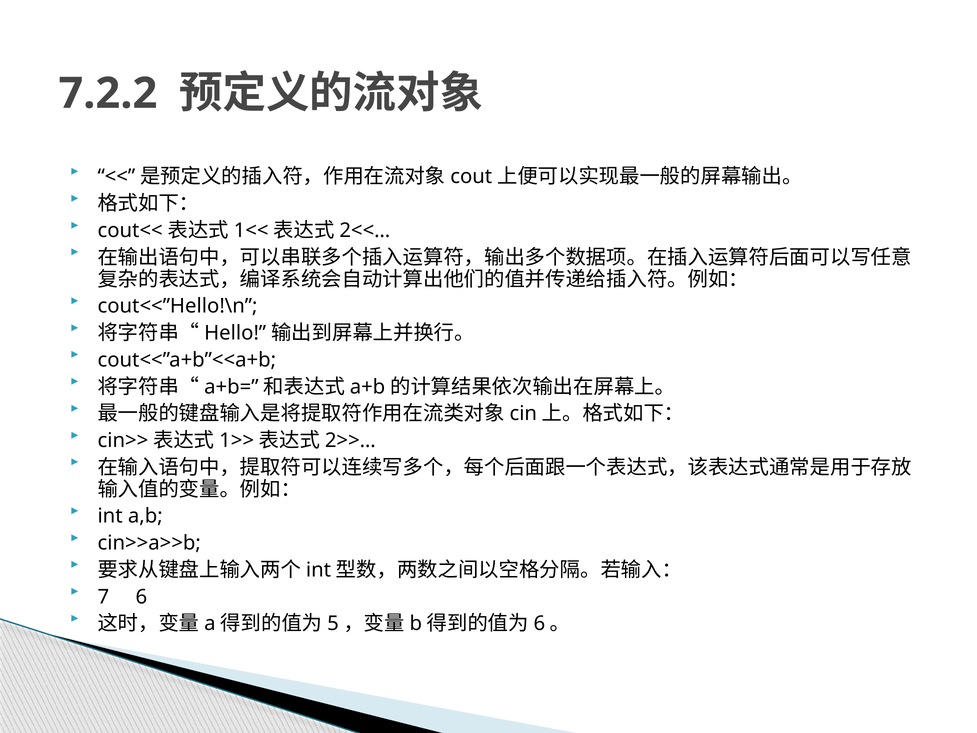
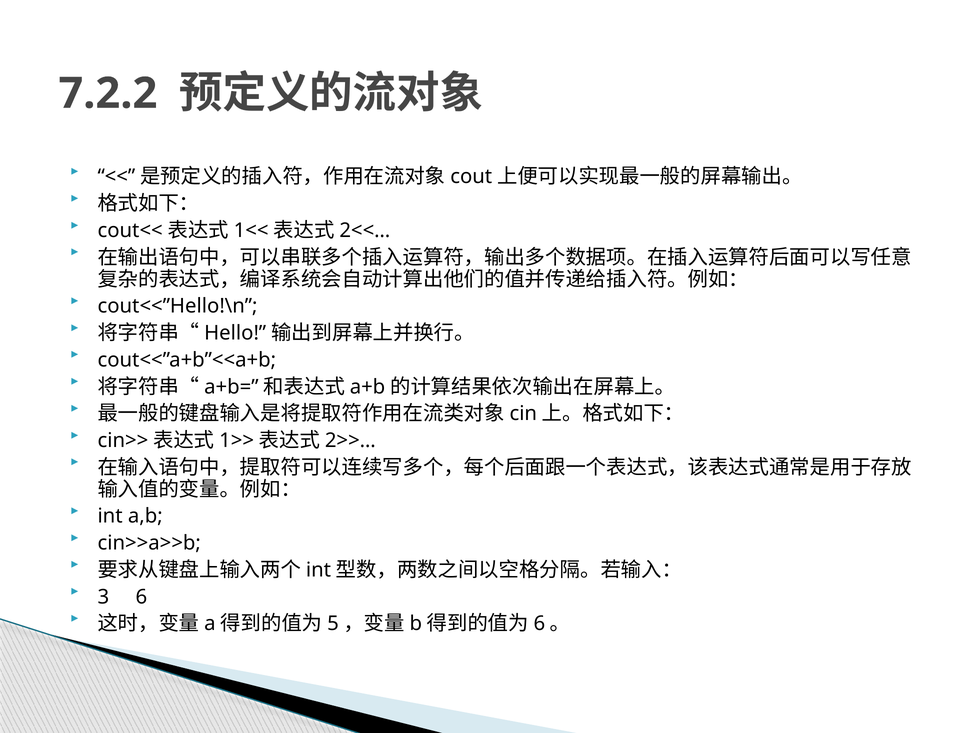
7: 7 -> 3
